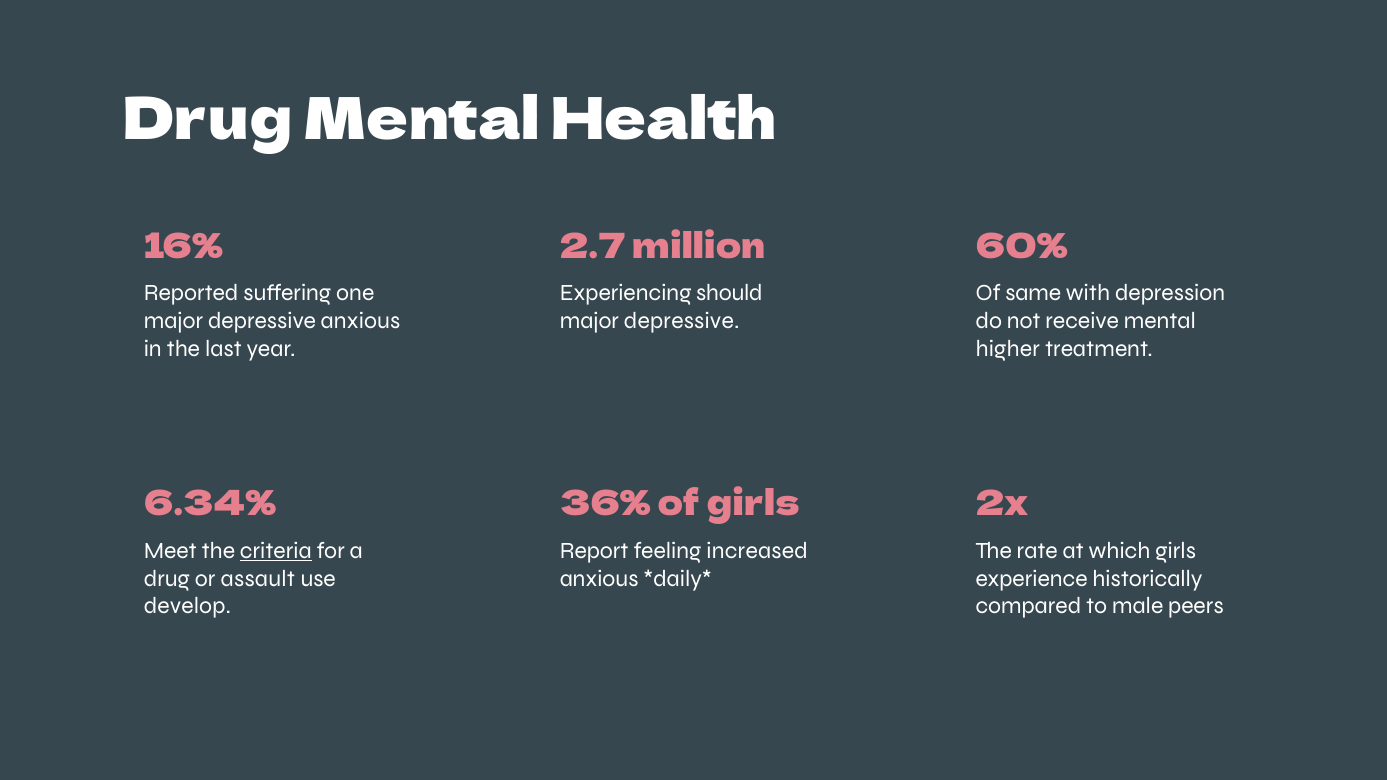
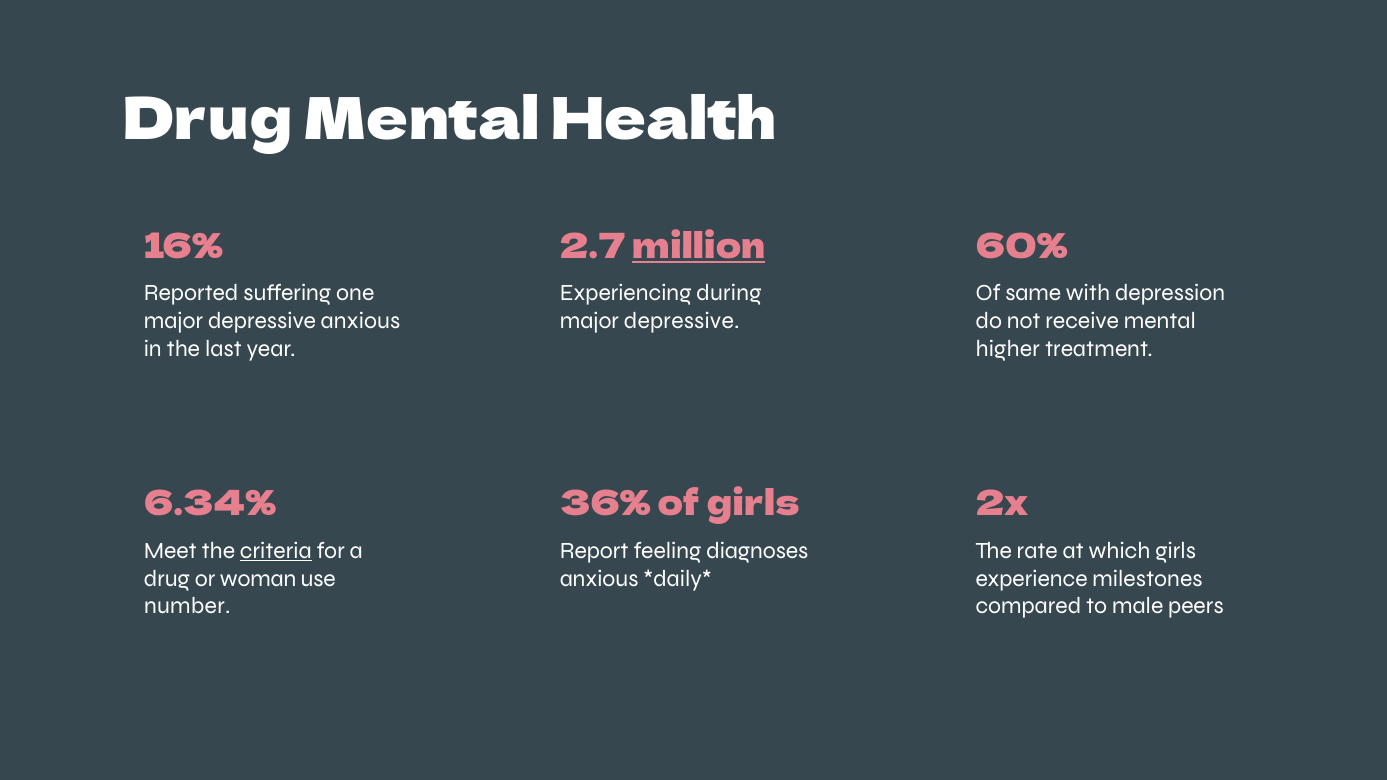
million underline: none -> present
should: should -> during
increased: increased -> diagnoses
assault: assault -> woman
historically: historically -> milestones
develop: develop -> number
